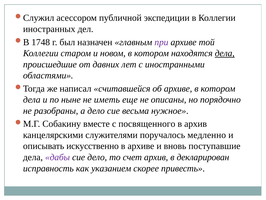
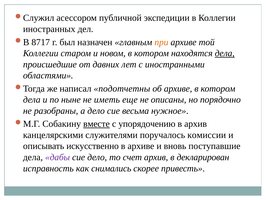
1748: 1748 -> 8717
при colour: purple -> orange
считавшейся: считавшейся -> подотчетны
вместе underline: none -> present
посвященного: посвященного -> упорядочению
медленно: медленно -> комиссии
указанием: указанием -> снимались
